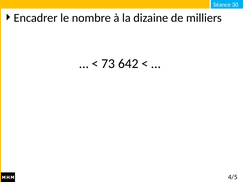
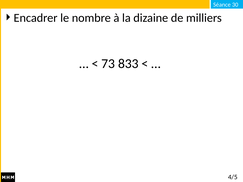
642: 642 -> 833
